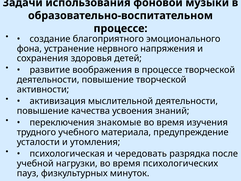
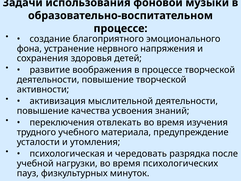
знакомые: знакомые -> отвлекать
